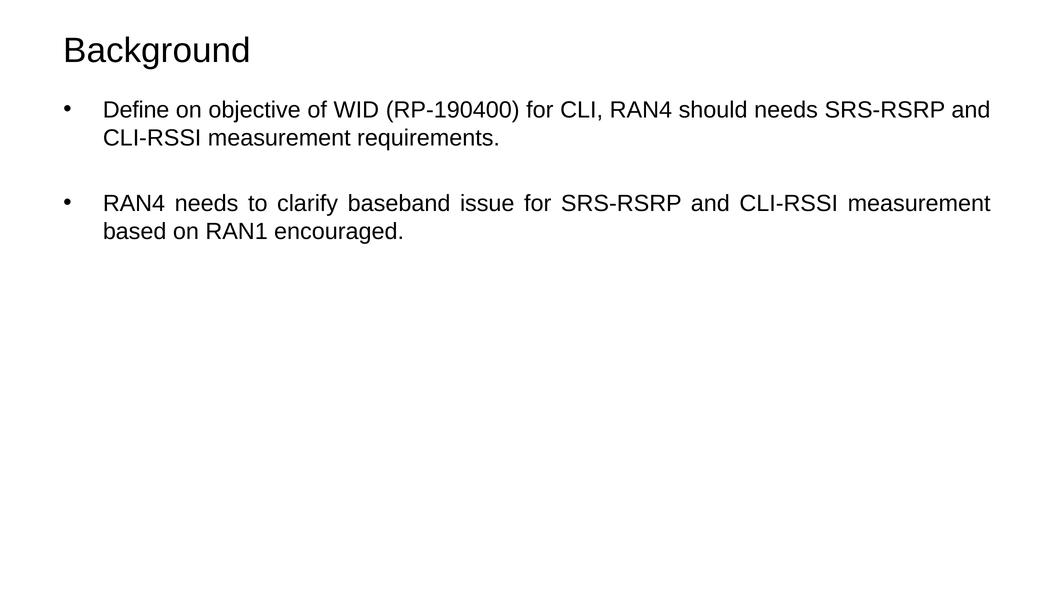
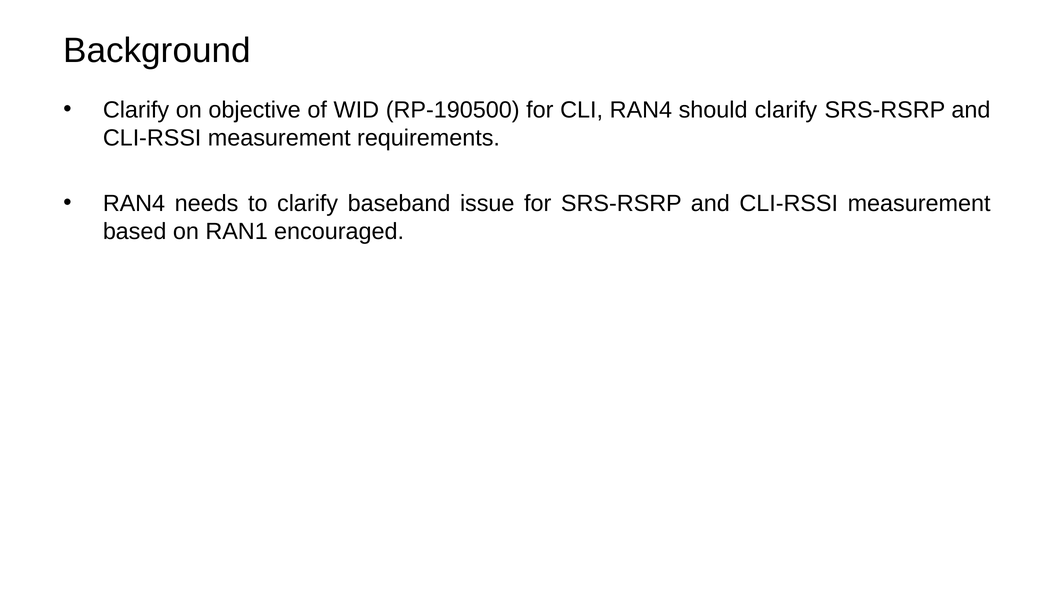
Define at (136, 110): Define -> Clarify
RP-190400: RP-190400 -> RP-190500
should needs: needs -> clarify
